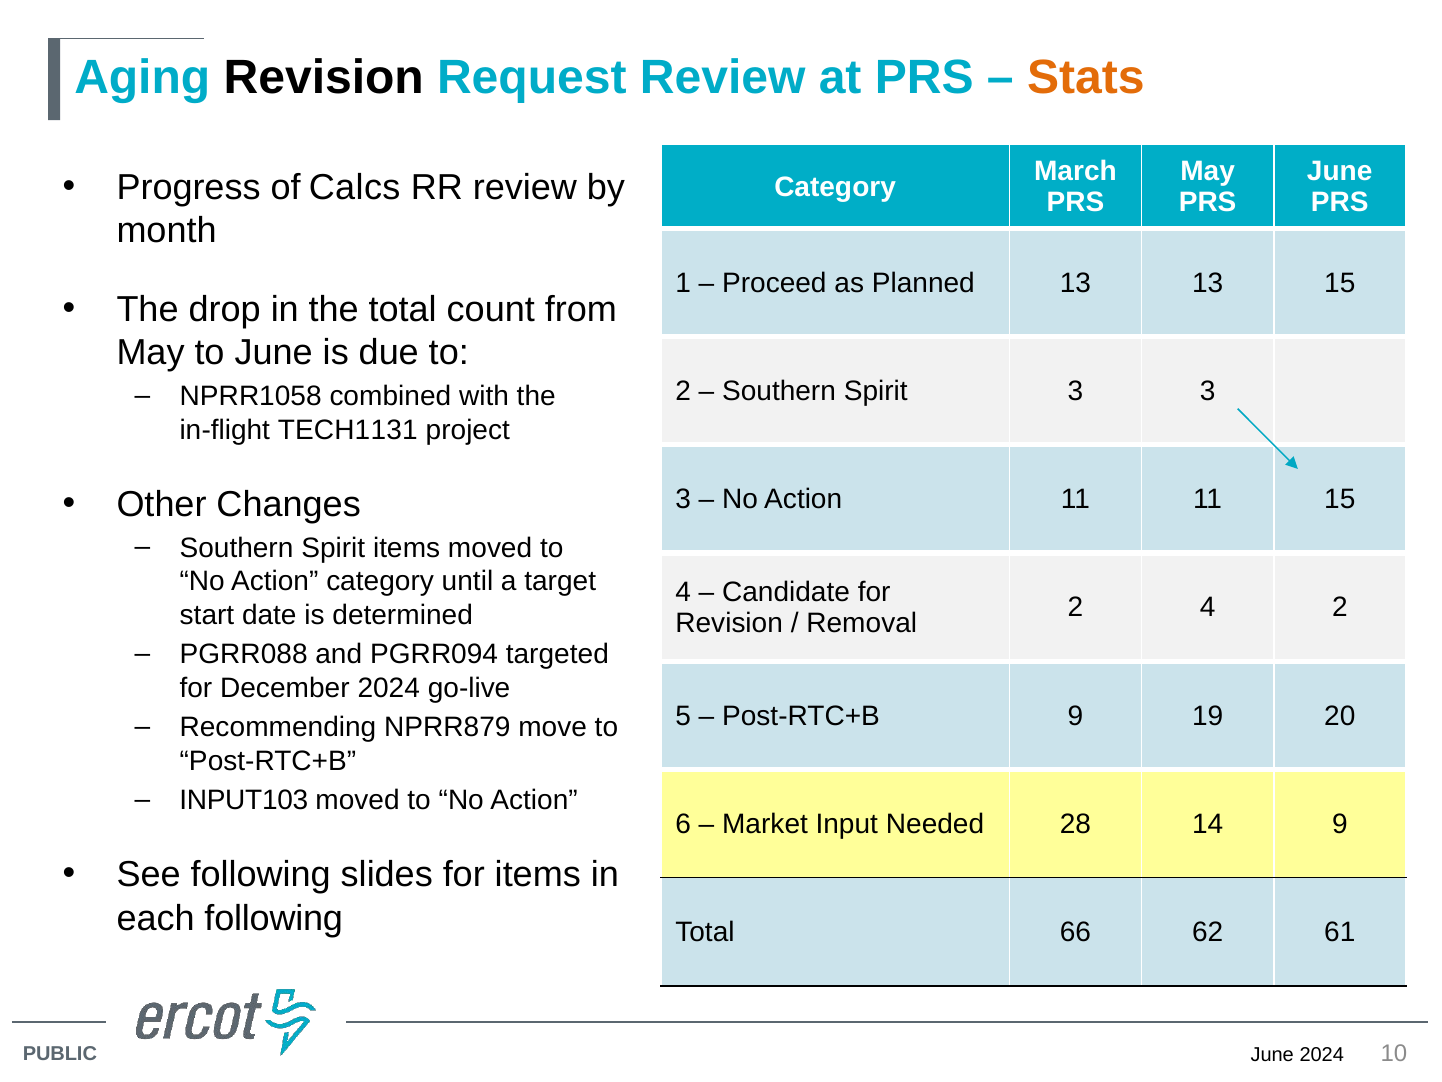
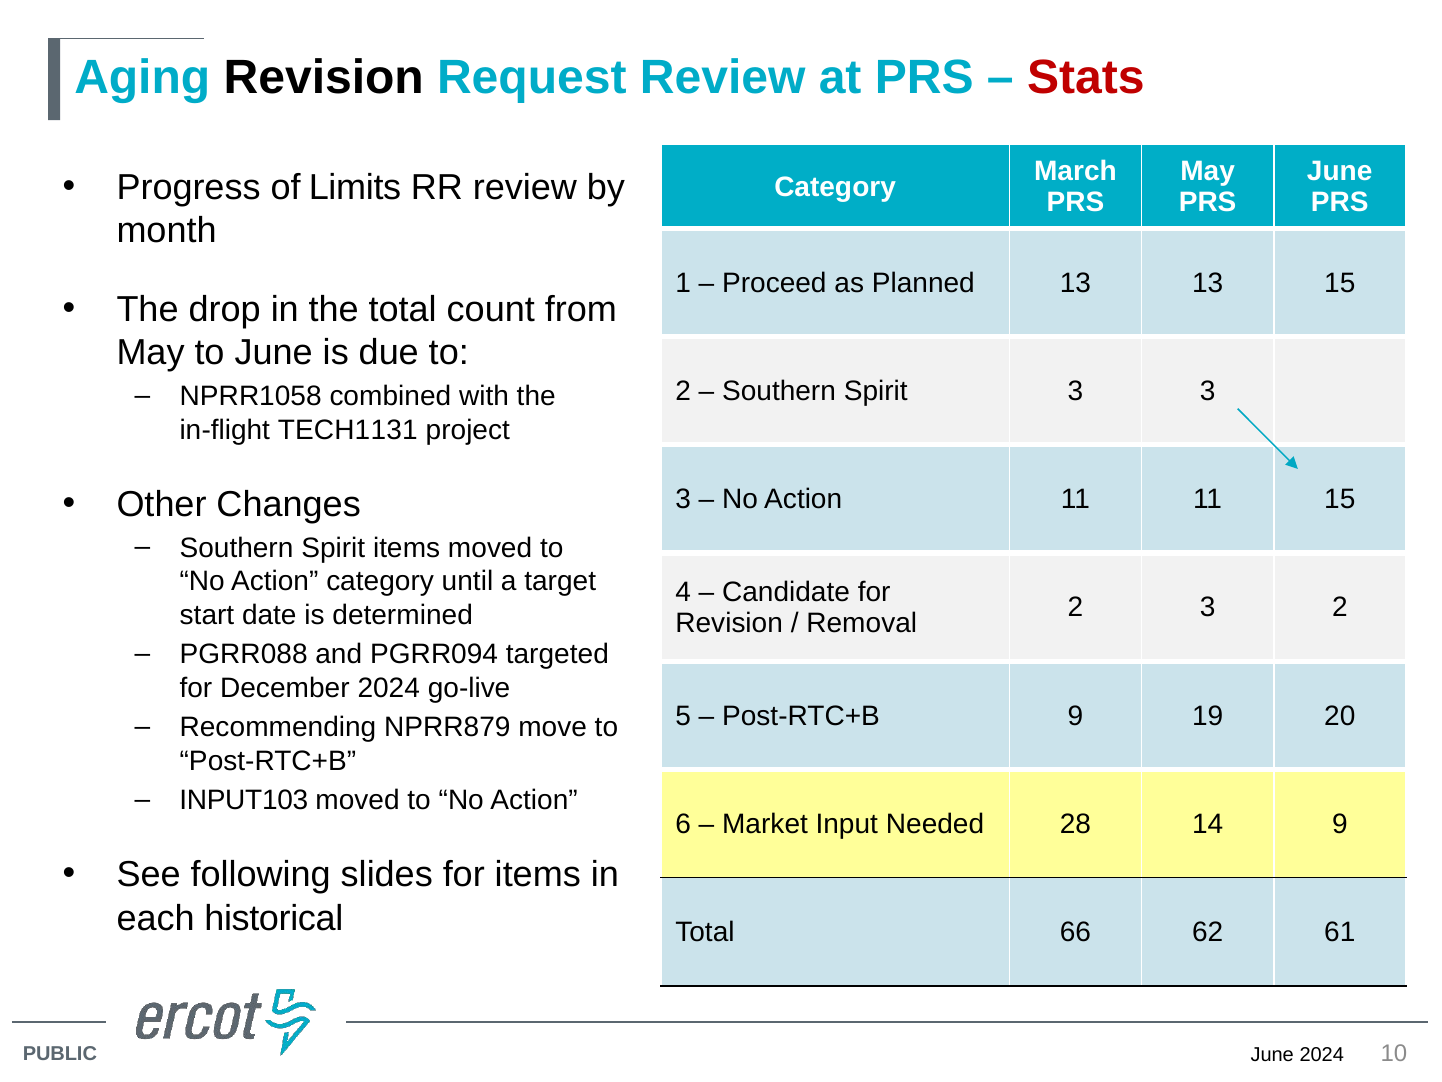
Stats colour: orange -> red
Calcs: Calcs -> Limits
2 4: 4 -> 3
each following: following -> historical
